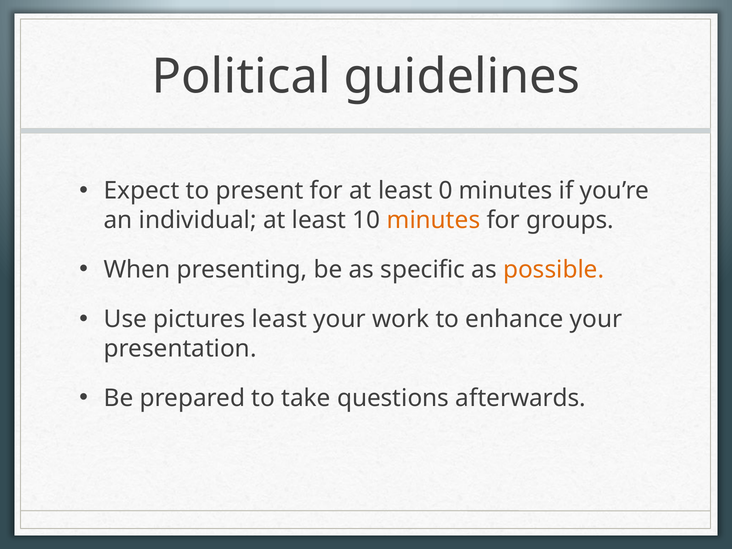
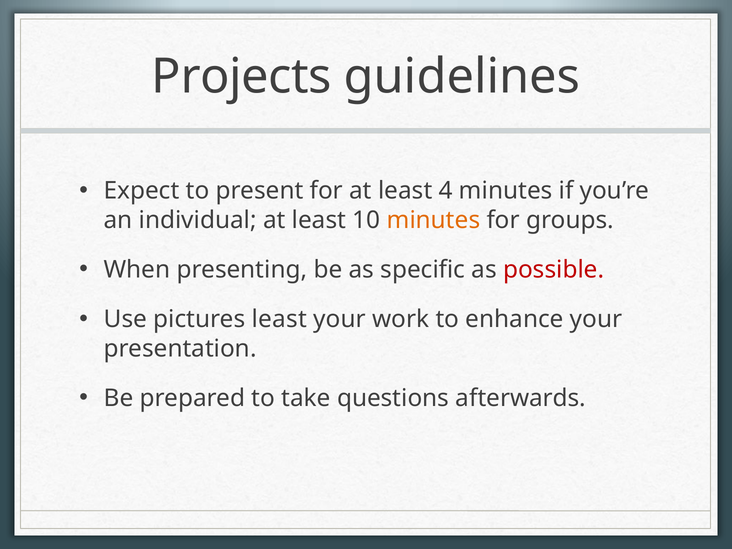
Political: Political -> Projects
0: 0 -> 4
possible colour: orange -> red
